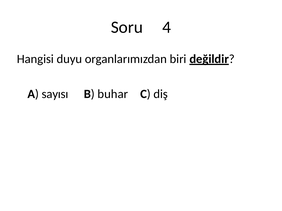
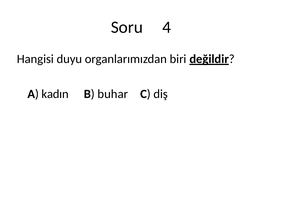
sayısı: sayısı -> kadın
